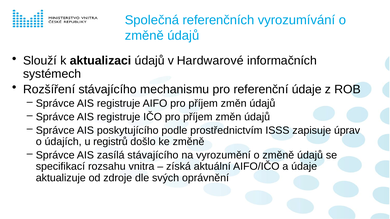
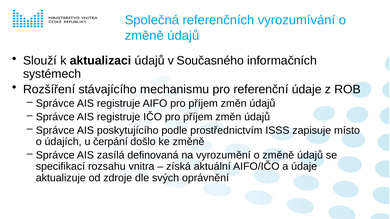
Hardwarové: Hardwarové -> Současného
úprav: úprav -> místo
registrů: registrů -> čerpání
zasílá stávajícího: stávajícího -> definovaná
